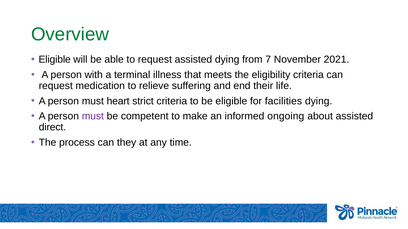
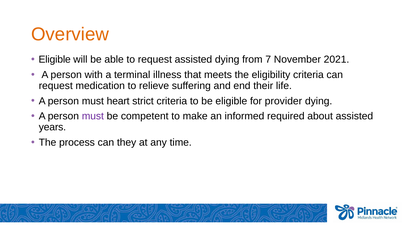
Overview colour: green -> orange
facilities: facilities -> provider
ongoing: ongoing -> required
direct: direct -> years
